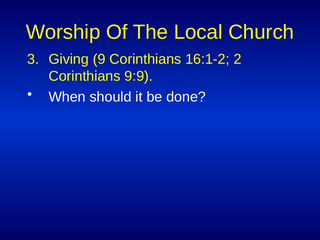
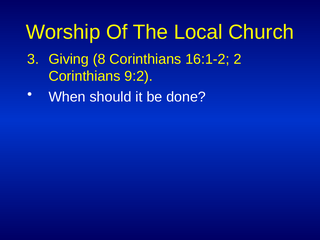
9: 9 -> 8
9:9: 9:9 -> 9:2
